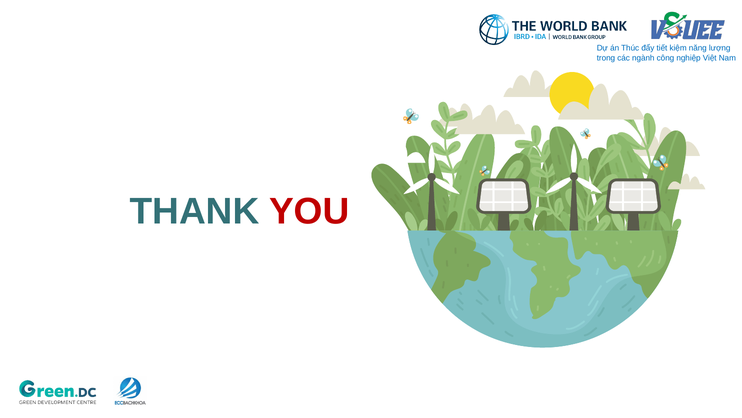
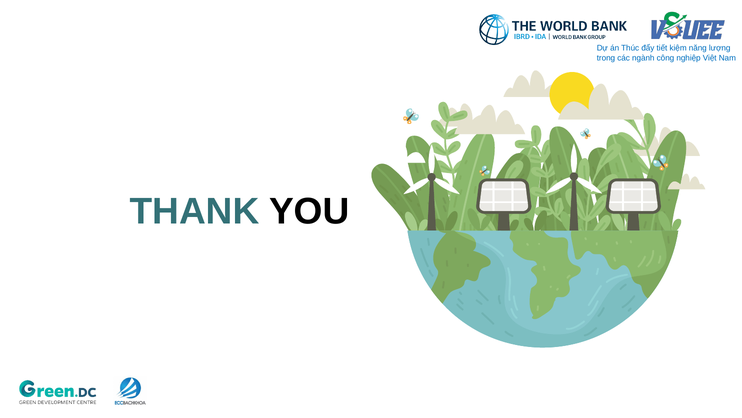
YOU colour: red -> black
